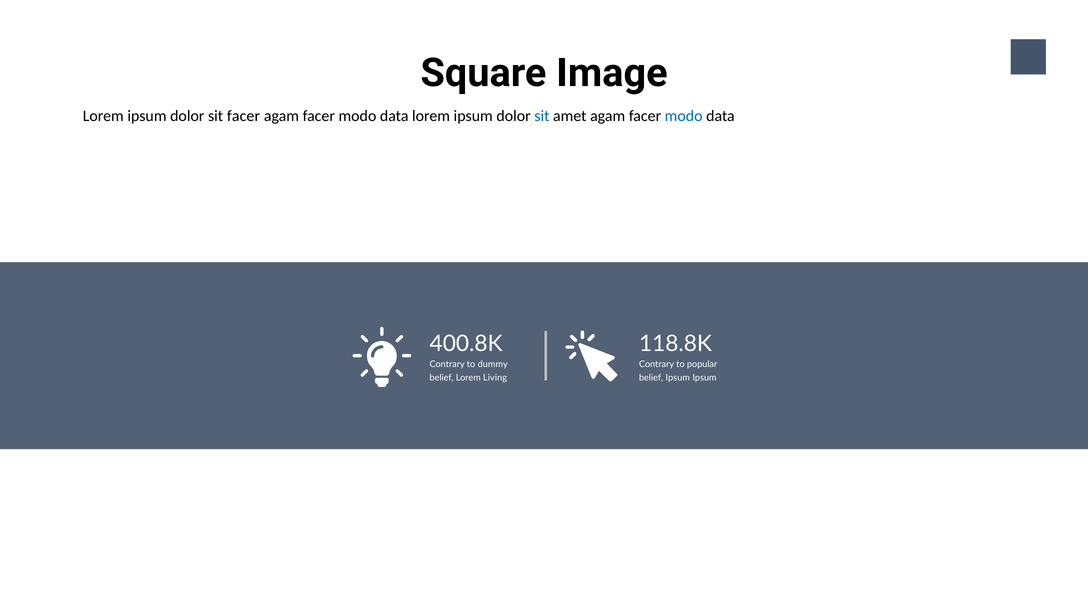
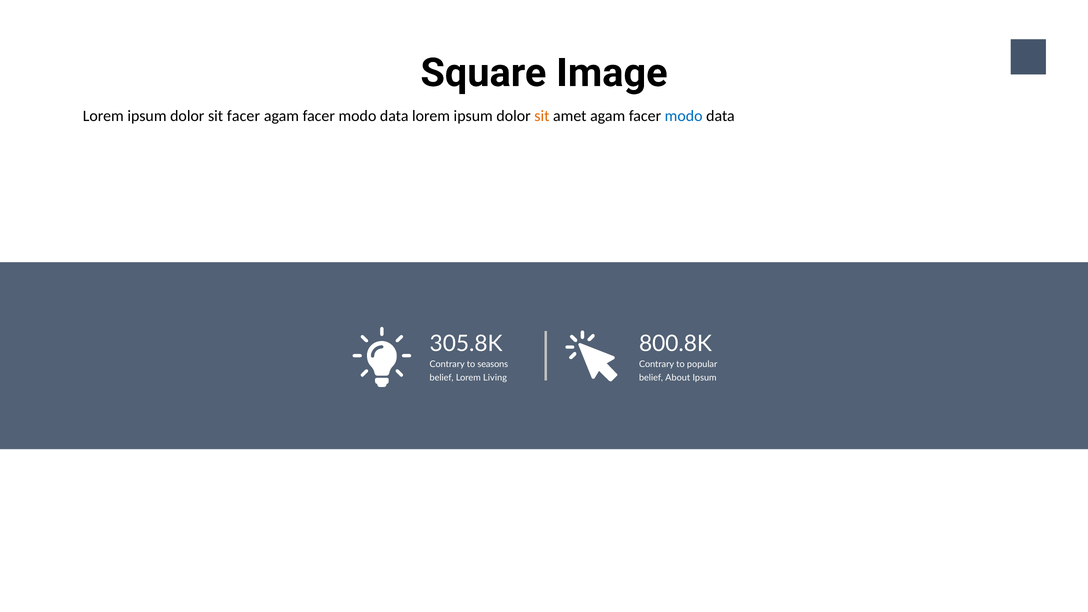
sit at (542, 116) colour: blue -> orange
400.8K: 400.8K -> 305.8K
118.8K: 118.8K -> 800.8K
dummy: dummy -> seasons
belief Ipsum: Ipsum -> About
